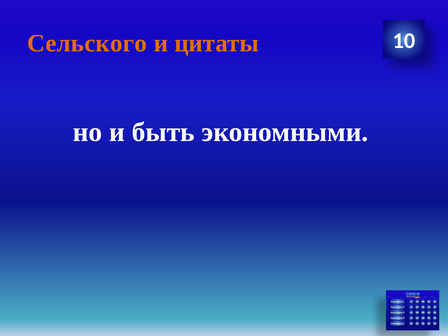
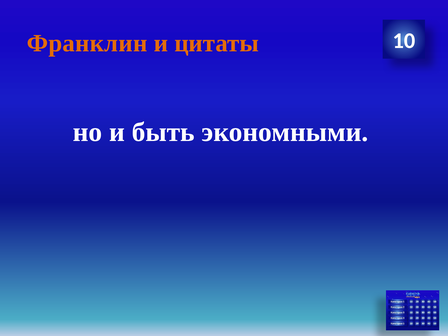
Сельского: Сельского -> Франклин
